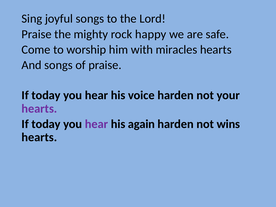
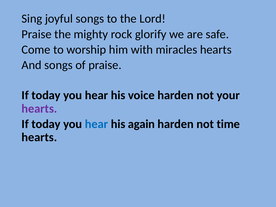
happy: happy -> glorify
hear at (96, 124) colour: purple -> blue
wins: wins -> time
